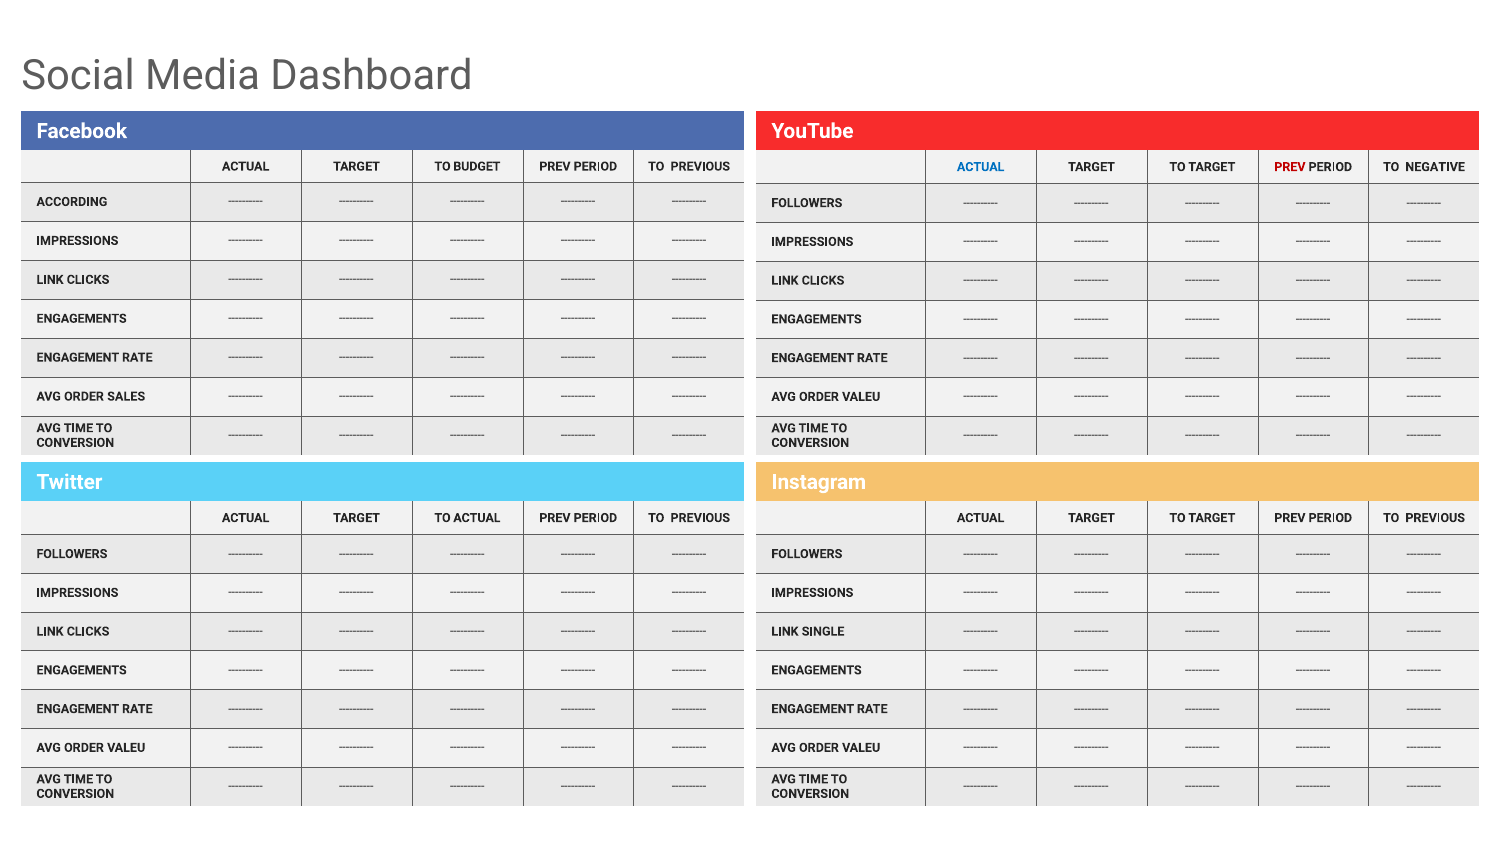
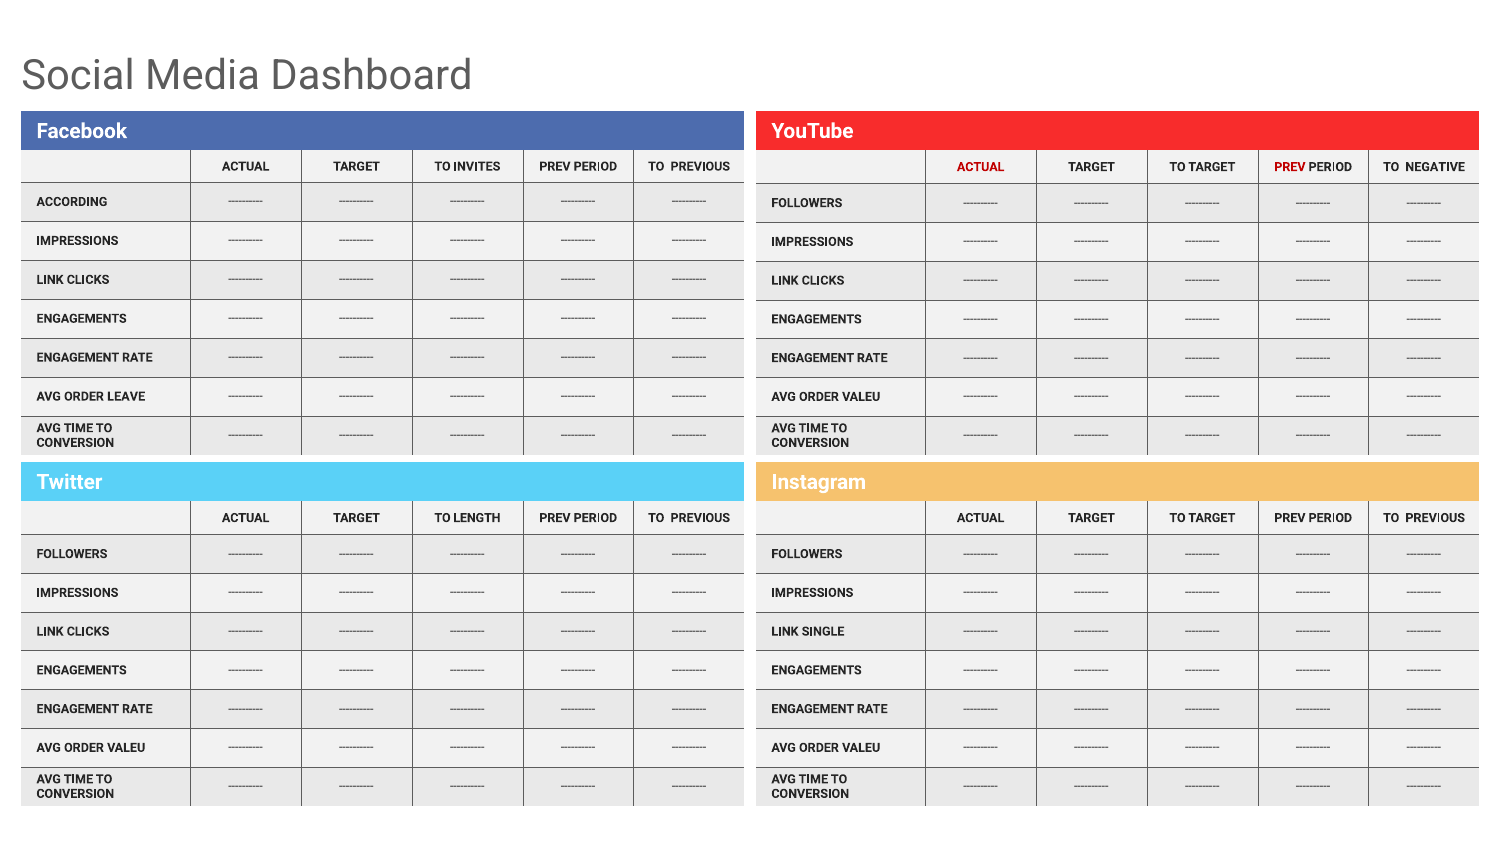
BUDGET: BUDGET -> INVITES
ACTUAL at (981, 167) colour: blue -> red
SALES: SALES -> LEAVE
TO ACTUAL: ACTUAL -> LENGTH
